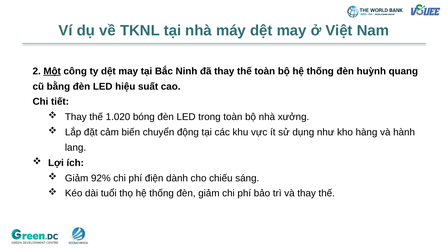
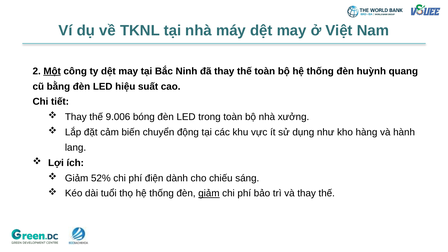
1.020: 1.020 -> 9.006
92%: 92% -> 52%
giảm at (209, 193) underline: none -> present
